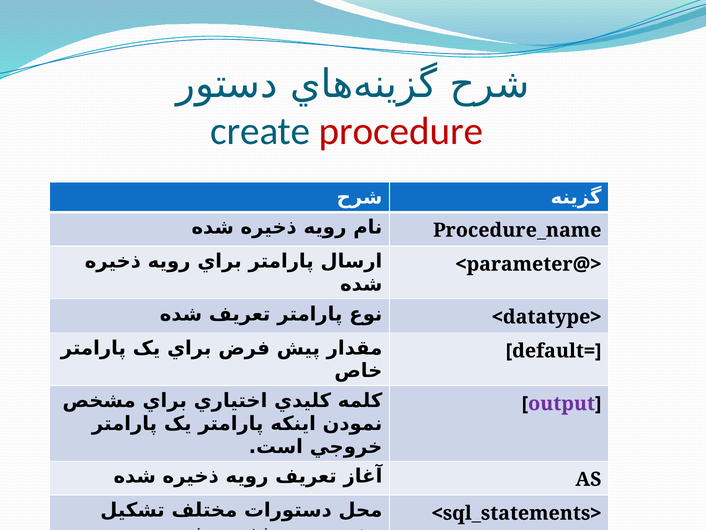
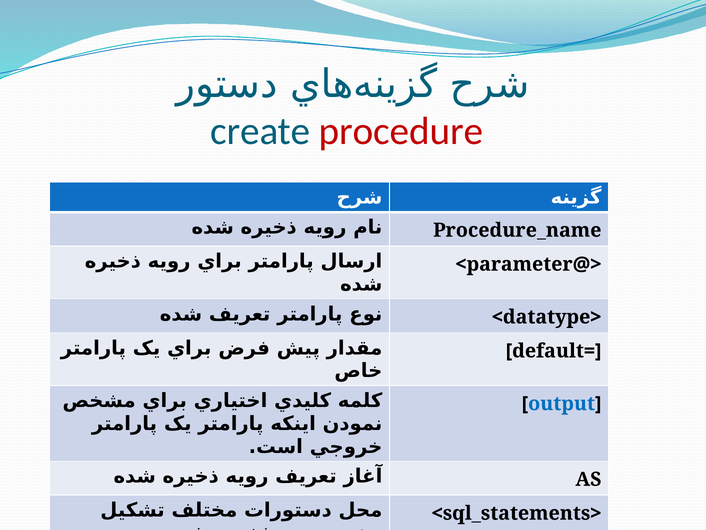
output colour: purple -> blue
